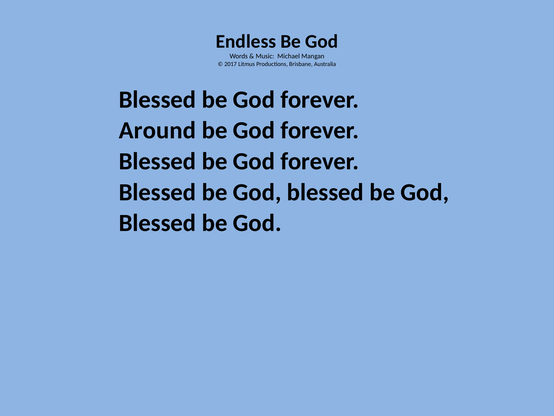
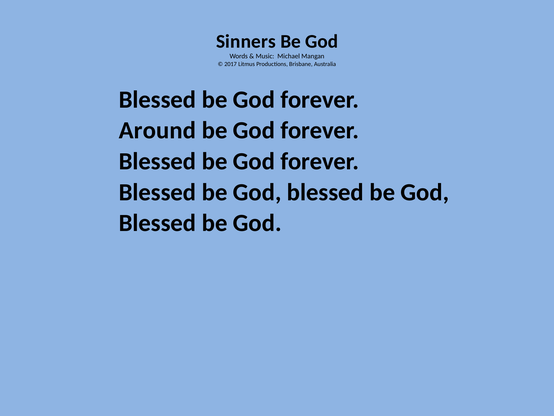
Endless: Endless -> Sinners
